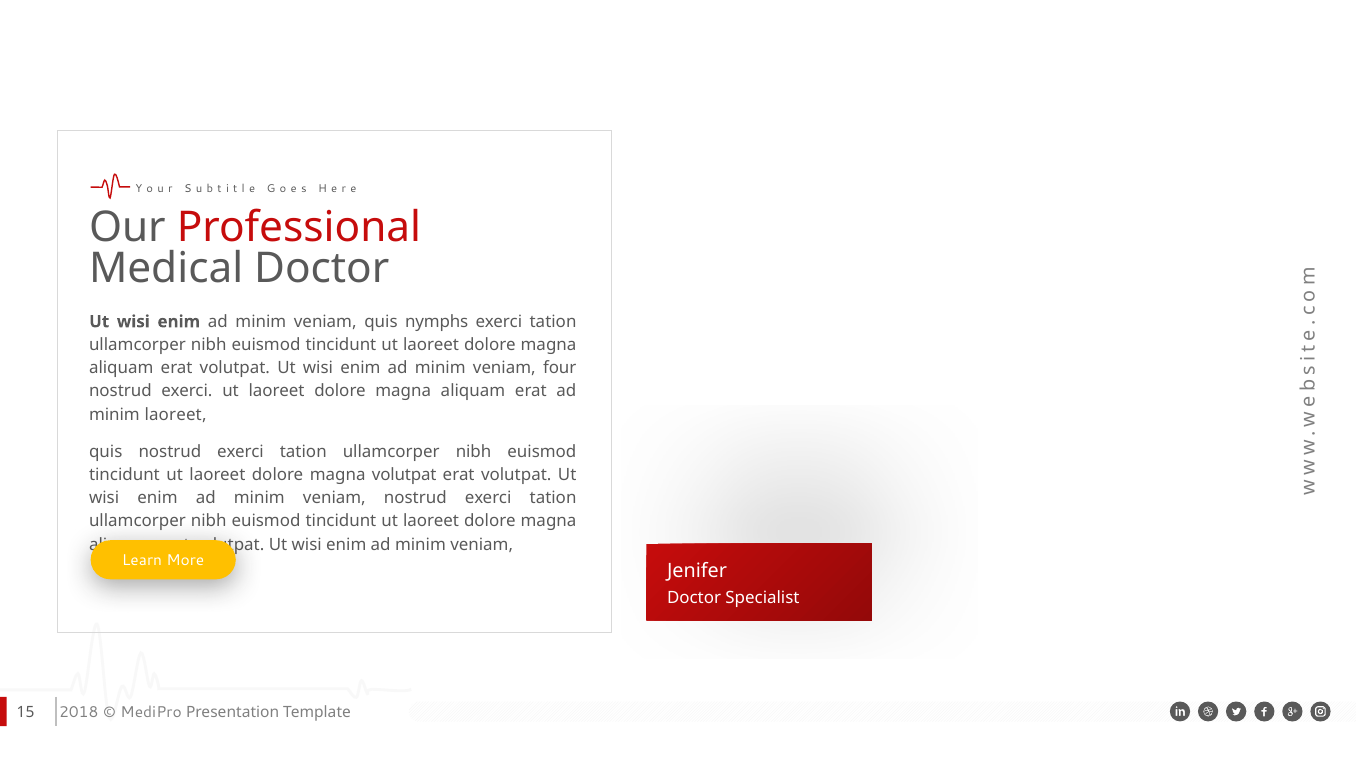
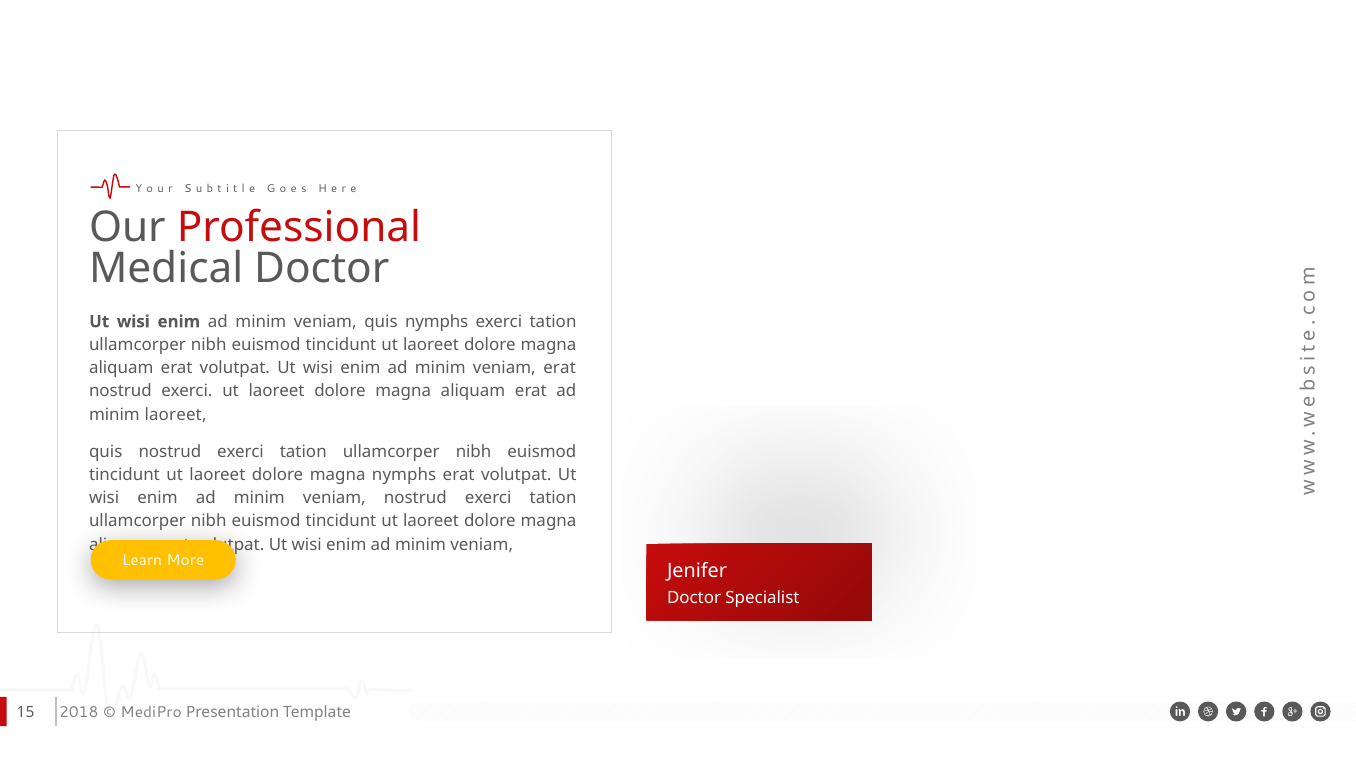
veniam four: four -> erat
magna volutpat: volutpat -> nymphs
